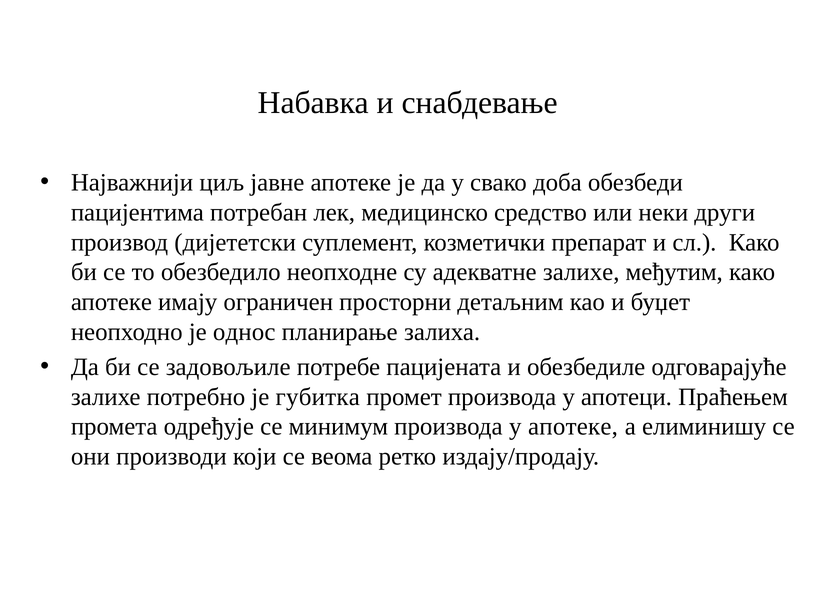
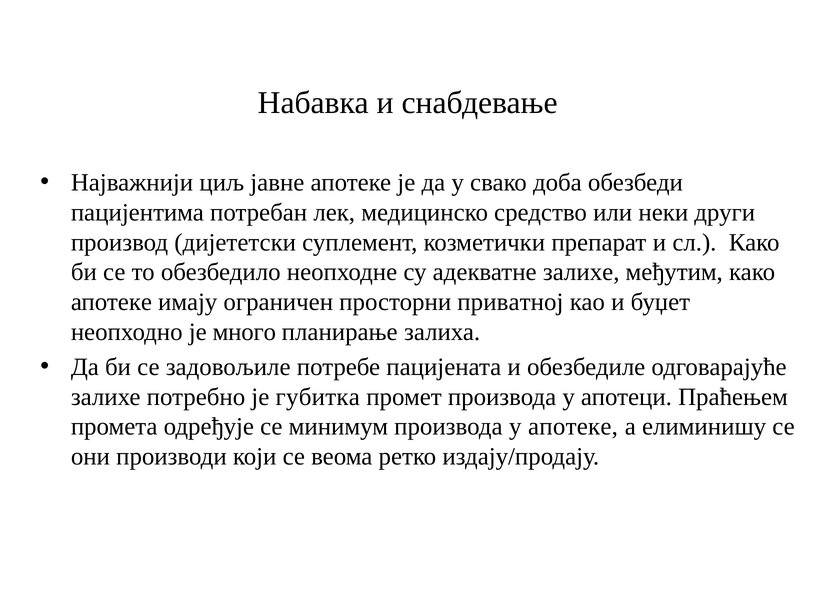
детаљним: детаљним -> приватној
однос: однос -> много
